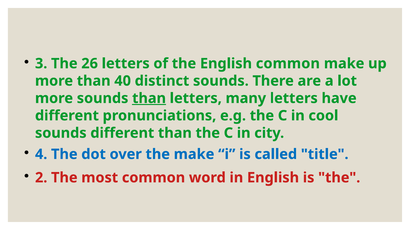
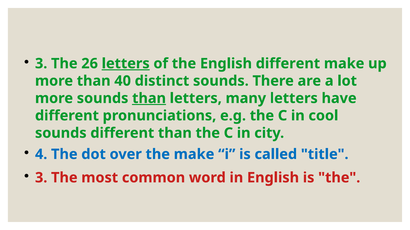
letters at (126, 64) underline: none -> present
English common: common -> different
2 at (41, 178): 2 -> 3
